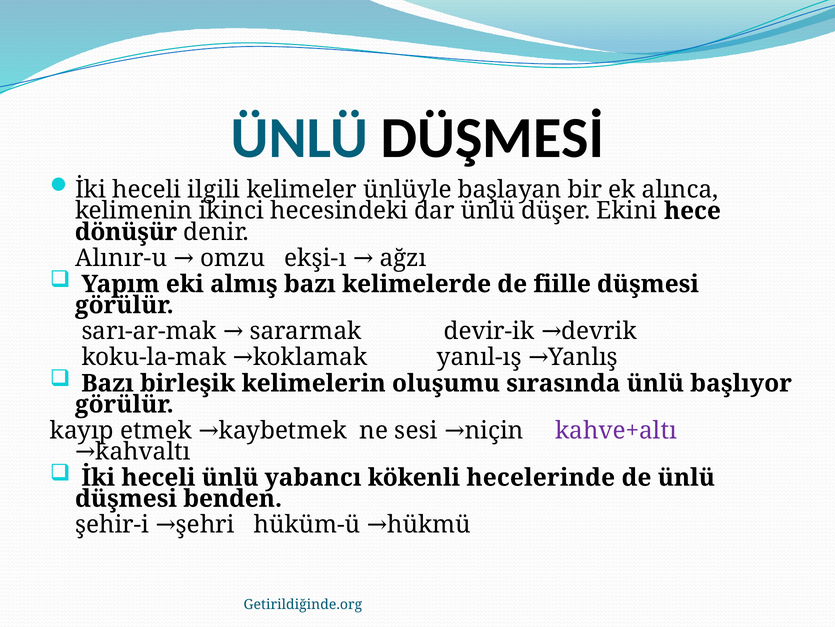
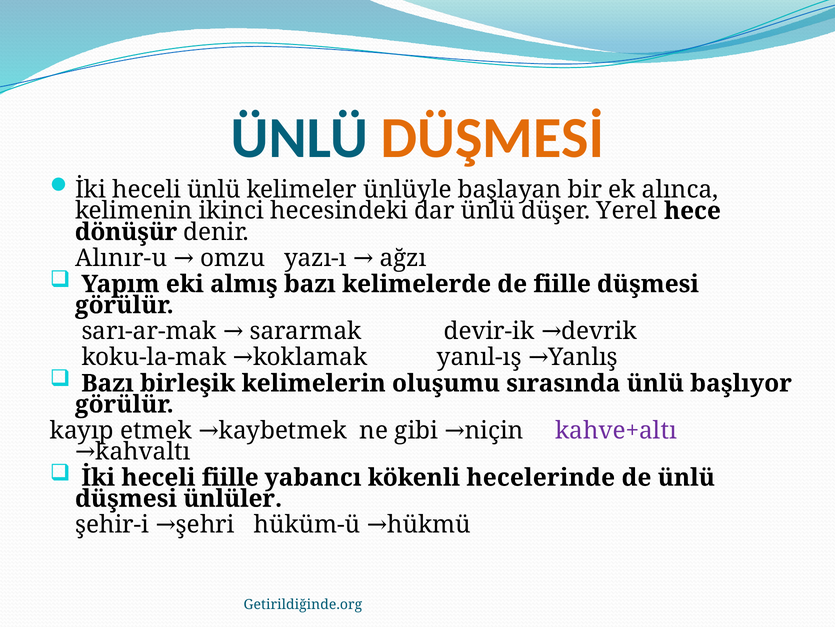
DÜŞMESİ colour: black -> orange
heceli ilgili: ilgili -> ünlü
Ekini: Ekini -> Yerel
ekşi-ı: ekşi-ı -> yazı-ı
sesi: sesi -> gibi
heceli ünlü: ünlü -> fiille
benden: benden -> ünlüler
